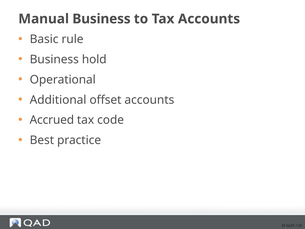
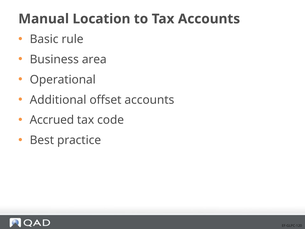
Manual Business: Business -> Location
hold: hold -> area
